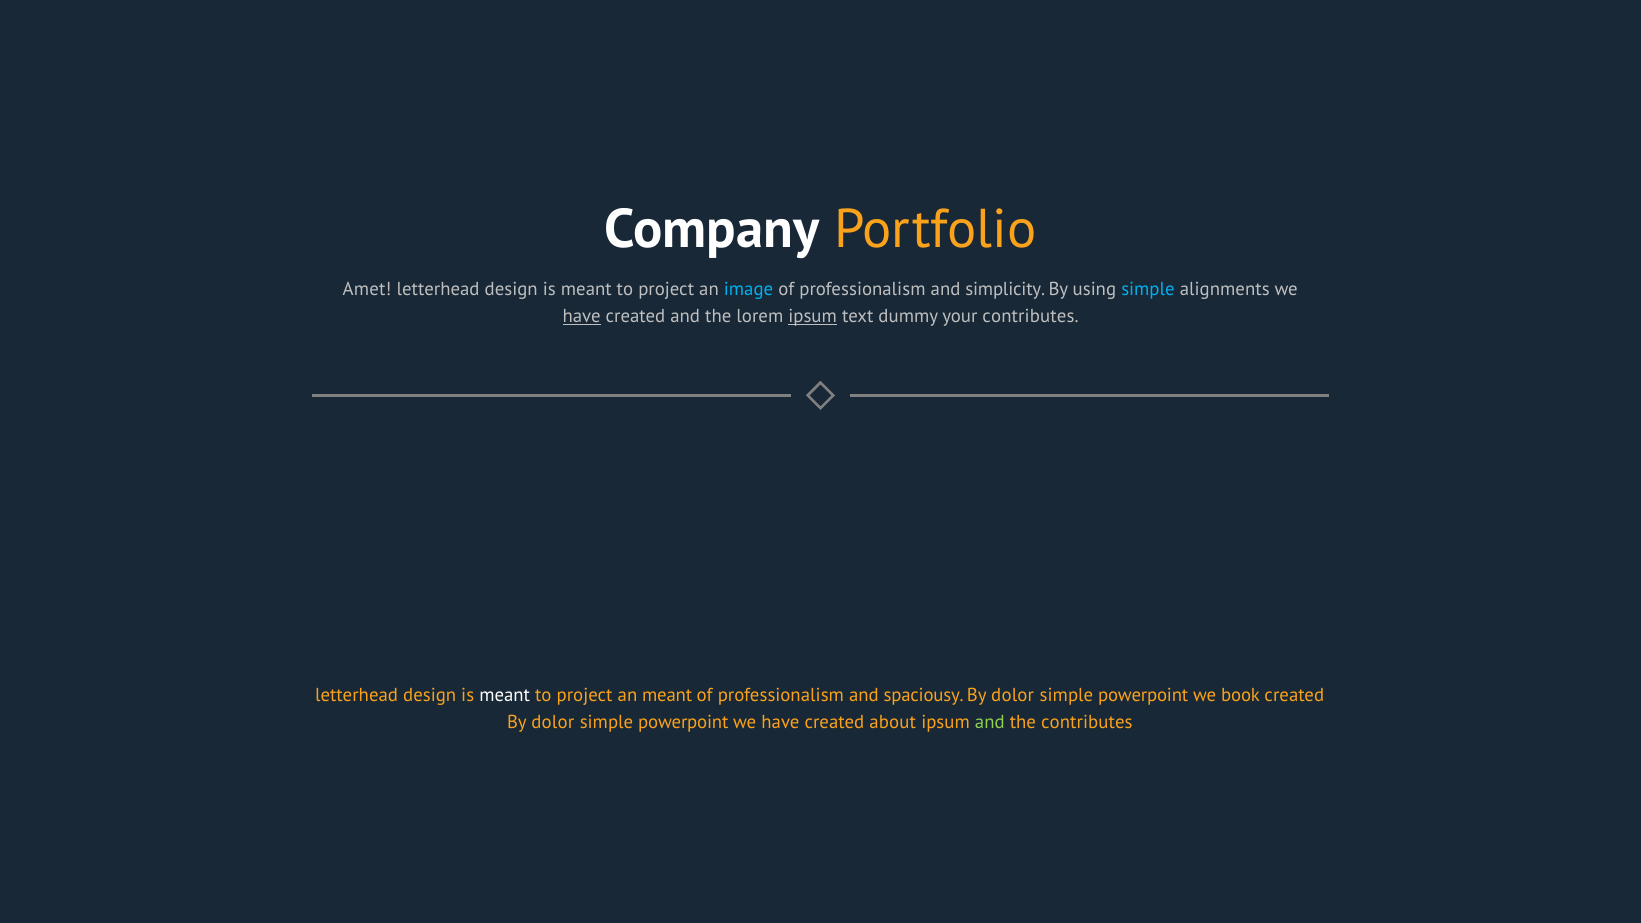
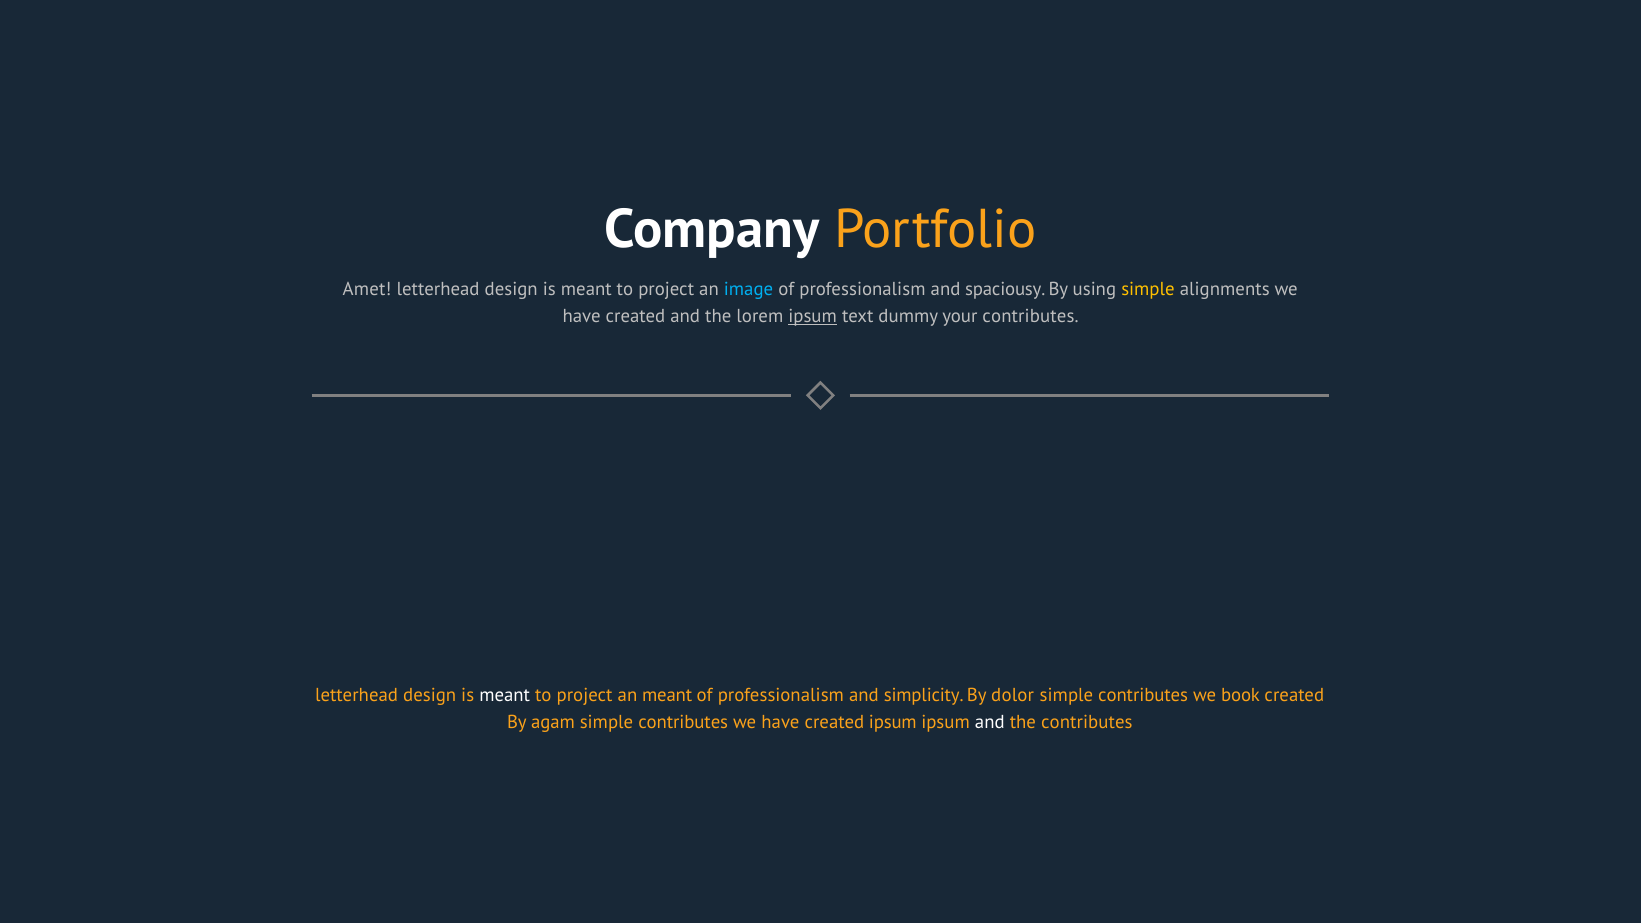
simplicity: simplicity -> spaciousy
simple at (1148, 289) colour: light blue -> yellow
have at (582, 316) underline: present -> none
spaciousy: spaciousy -> simplicity
powerpoint at (1143, 695): powerpoint -> contributes
dolor at (553, 722): dolor -> agam
powerpoint at (683, 722): powerpoint -> contributes
created about: about -> ipsum
and at (990, 722) colour: light green -> white
